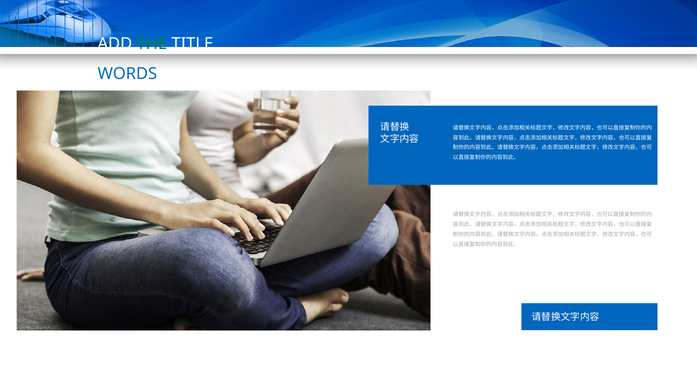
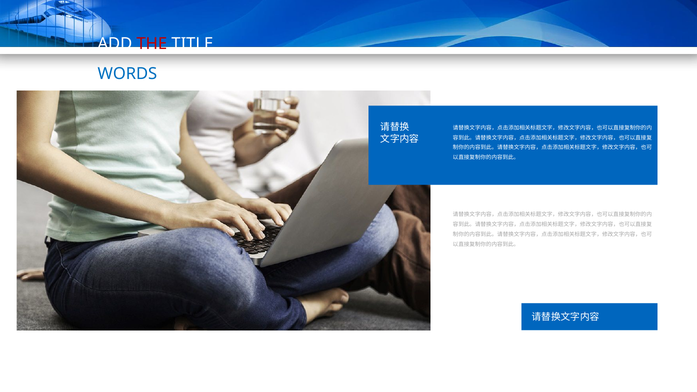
THE colour: green -> red
